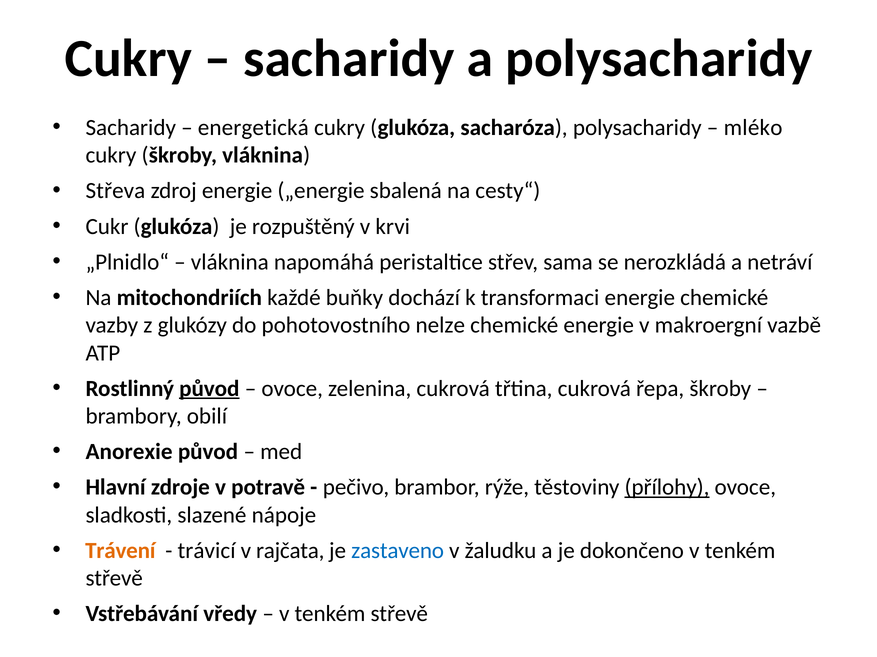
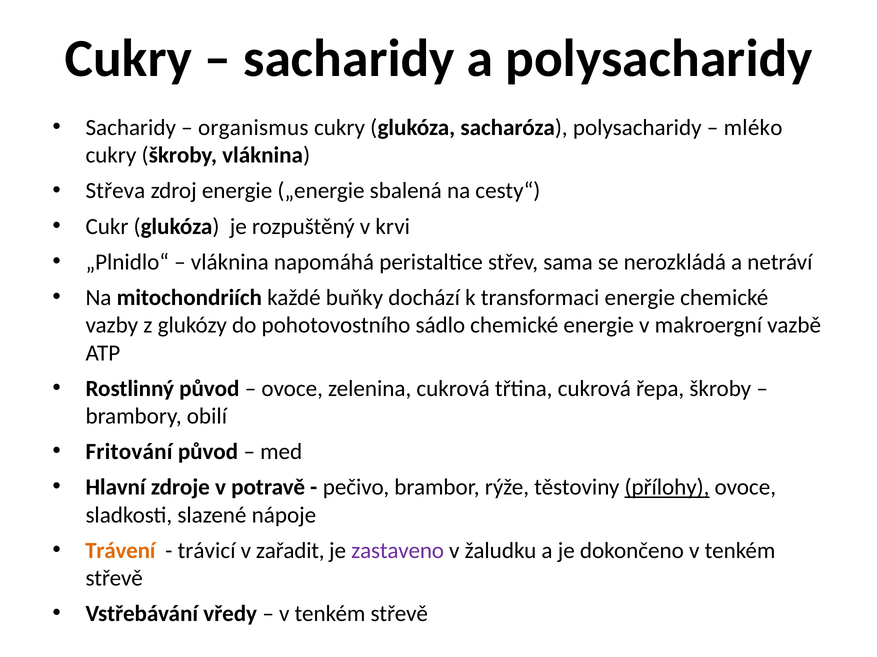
energetická: energetická -> organismus
nelze: nelze -> sádlo
původ at (209, 389) underline: present -> none
Anorexie: Anorexie -> Fritování
rajčata: rajčata -> zařadit
zastaveno colour: blue -> purple
